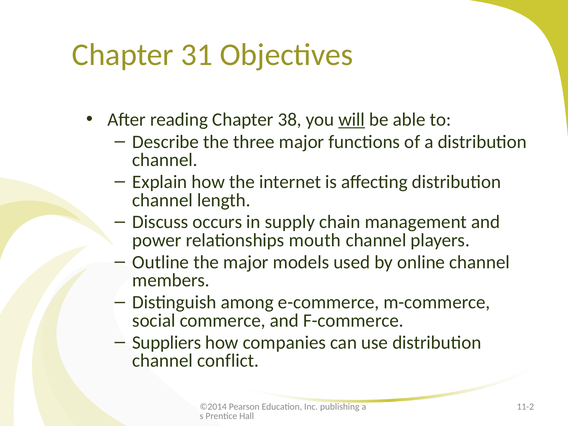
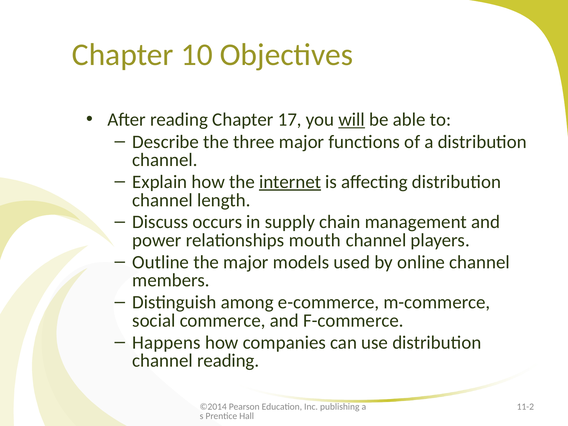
31: 31 -> 10
38: 38 -> 17
internet underline: none -> present
Suppliers: Suppliers -> Happens
channel conflict: conflict -> reading
